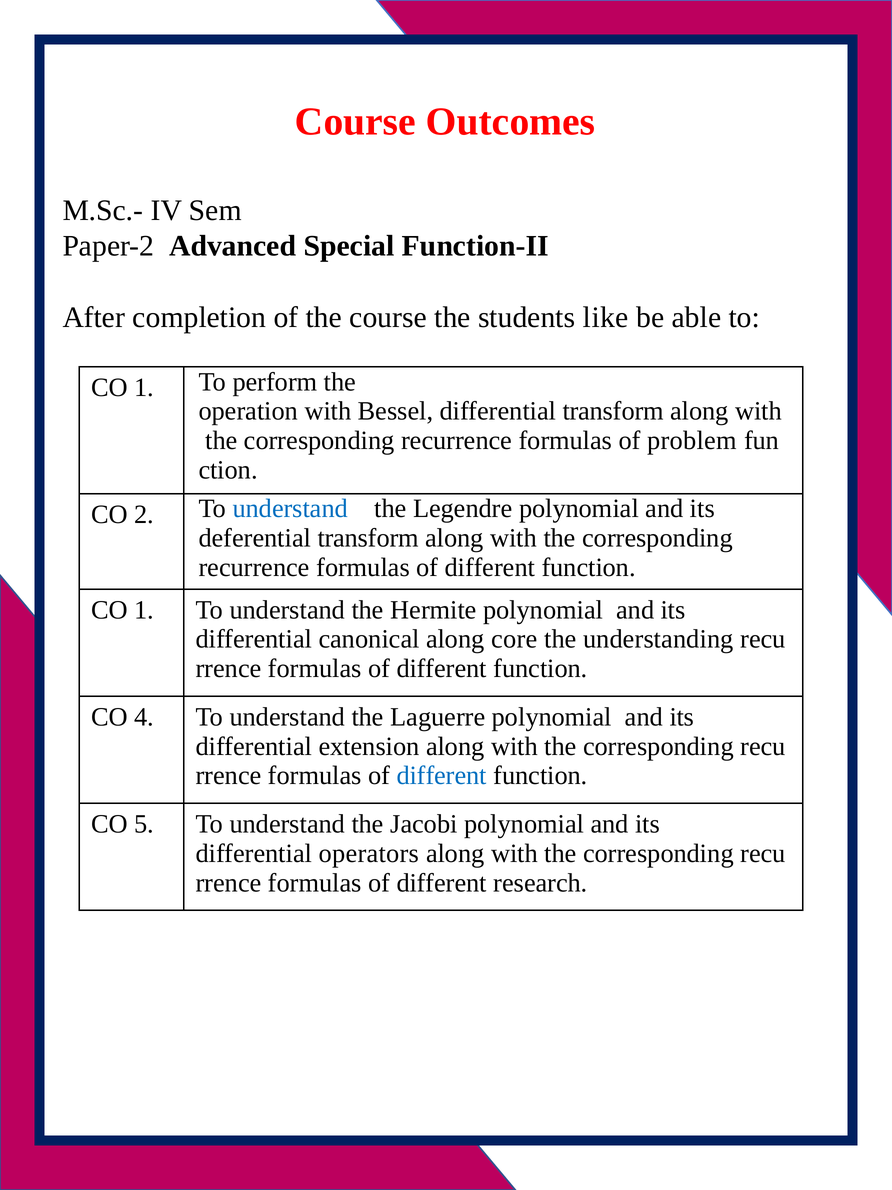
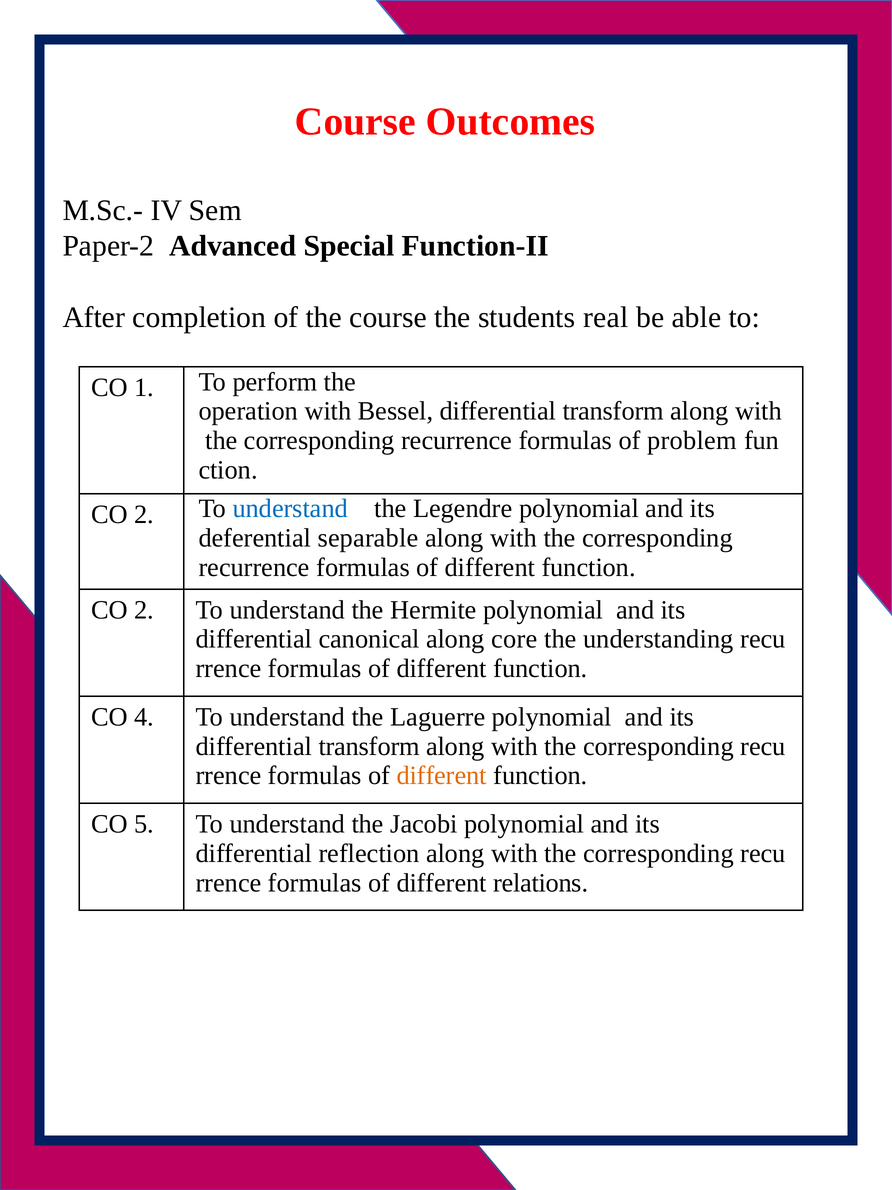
like: like -> real
deferential transform: transform -> separable
1 at (144, 610): 1 -> 2
extension at (369, 746): extension -> transform
different at (442, 775) colour: blue -> orange
operators: operators -> reflection
research: research -> relations
